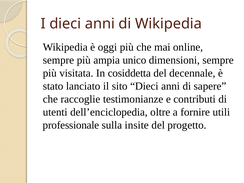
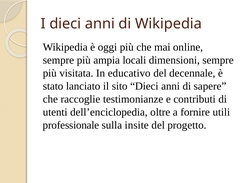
unico: unico -> locali
cosiddetta: cosiddetta -> educativo
